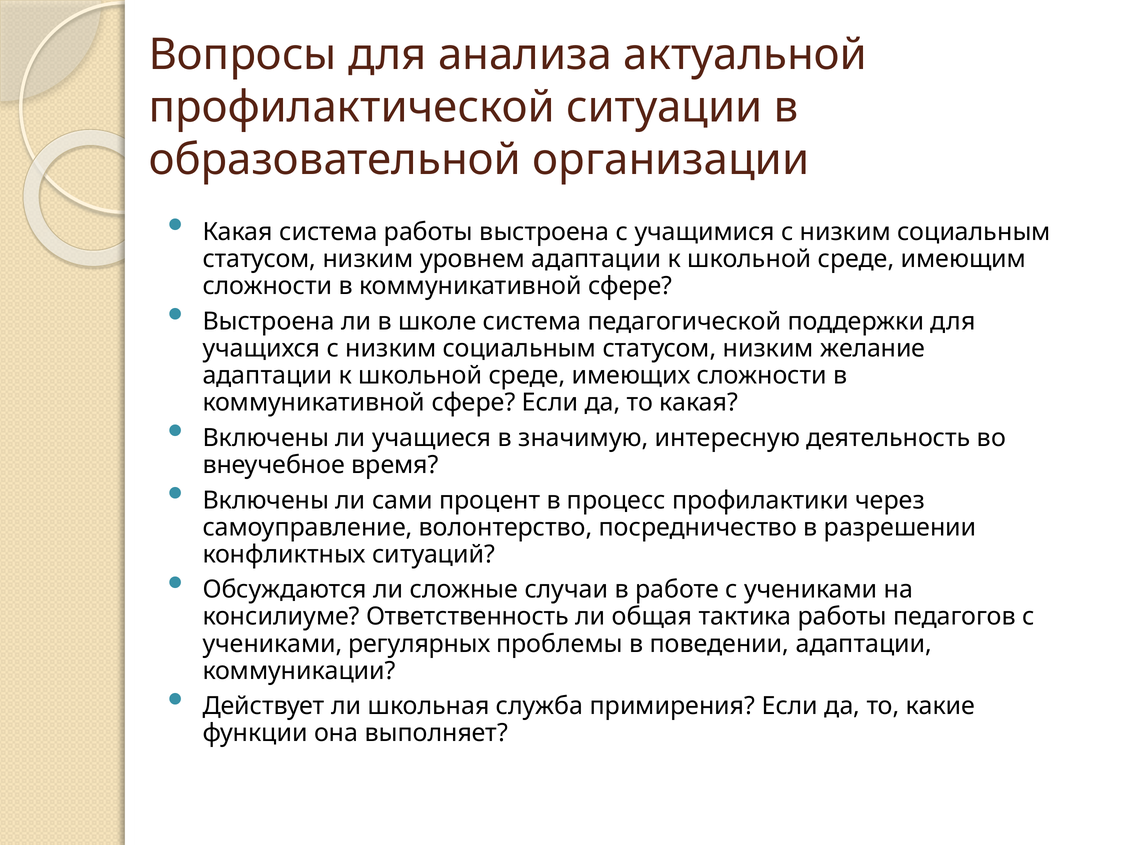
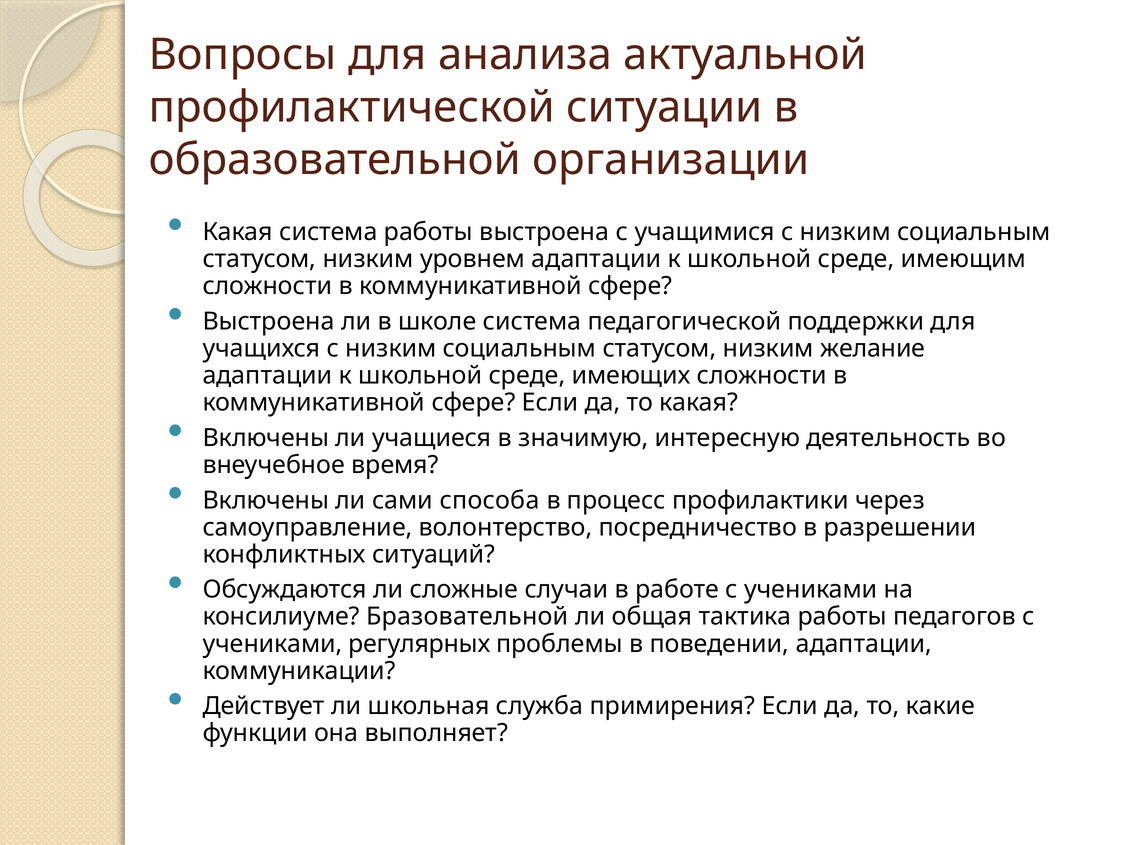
процент: процент -> способа
Ответственность: Ответственность -> Бразовательной
